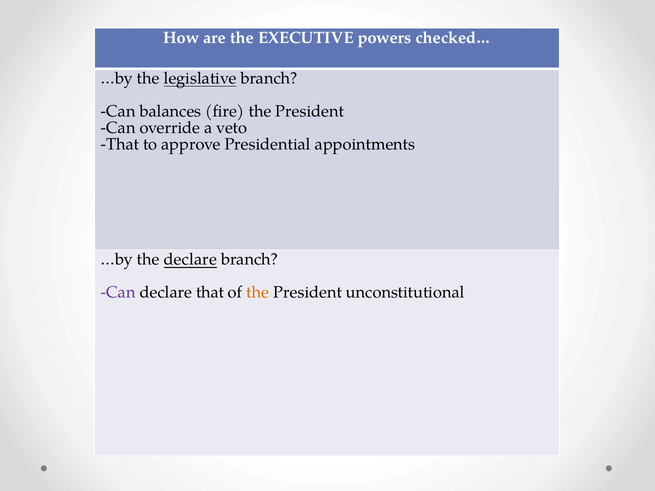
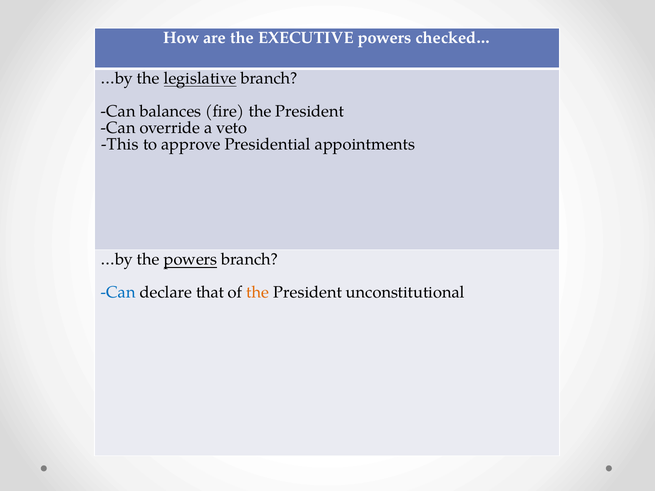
That at (120, 144): That -> This
the declare: declare -> powers
Can at (118, 293) colour: purple -> blue
